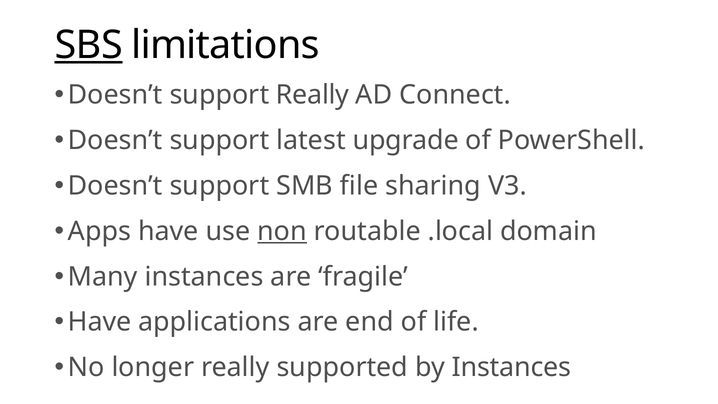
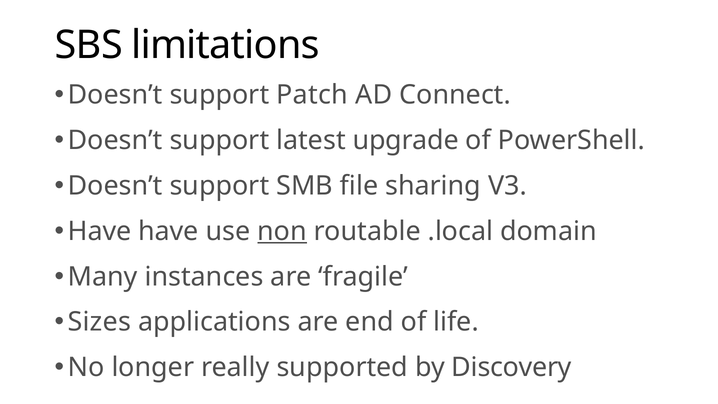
SBS underline: present -> none
support Really: Really -> Patch
Apps at (99, 231): Apps -> Have
Have at (100, 322): Have -> Sizes
by Instances: Instances -> Discovery
